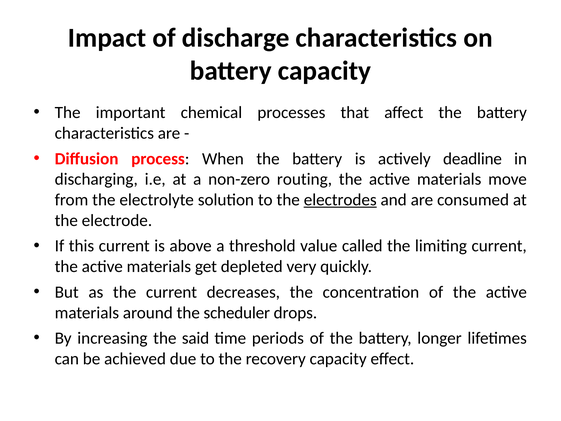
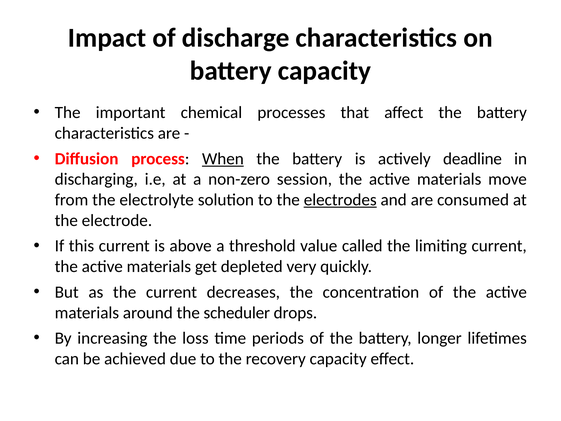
When underline: none -> present
routing: routing -> session
said: said -> loss
